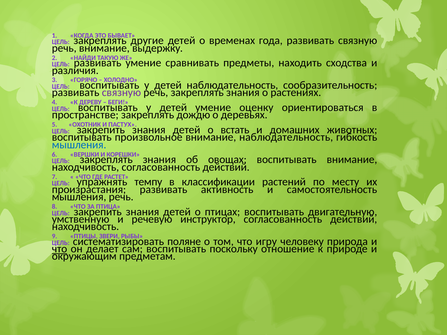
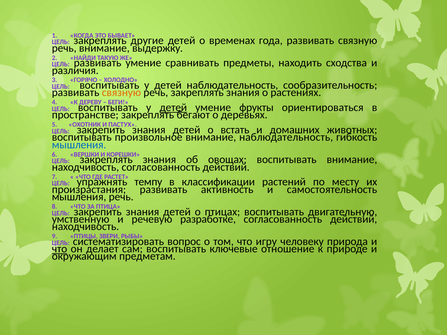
связную at (121, 93) colour: purple -> orange
детей at (173, 108) underline: none -> present
оценку: оценку -> фрукты
дождю: дождю -> бегают
инструктор: инструктор -> разработке
поляне: поляне -> вопрос
поскольку: поскольку -> ключевые
